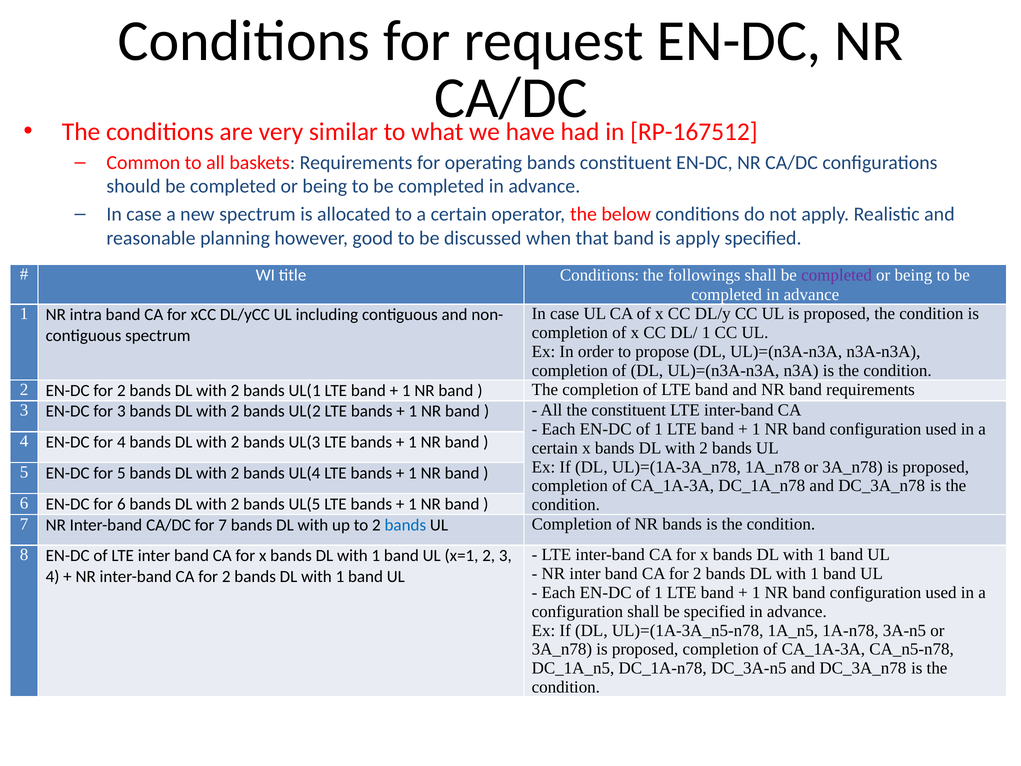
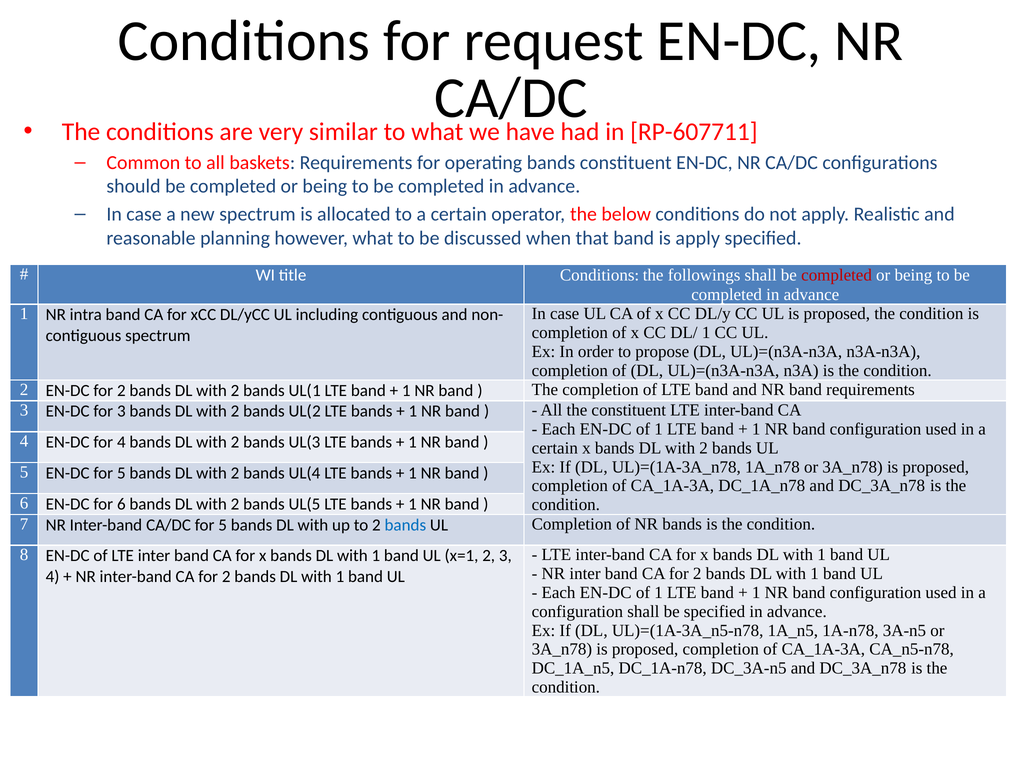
RP-167512: RP-167512 -> RP-607711
however good: good -> what
completed at (837, 275) colour: purple -> red
CA/DC for 7: 7 -> 5
